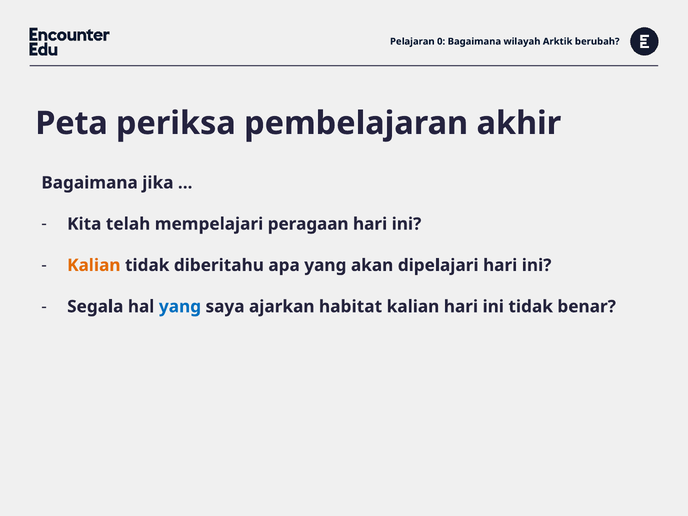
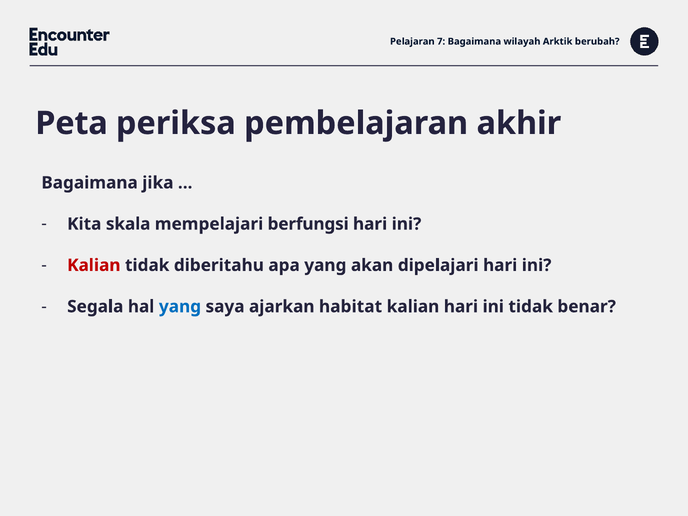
0: 0 -> 7
telah: telah -> skala
peragaan: peragaan -> berfungsi
Kalian at (94, 265) colour: orange -> red
